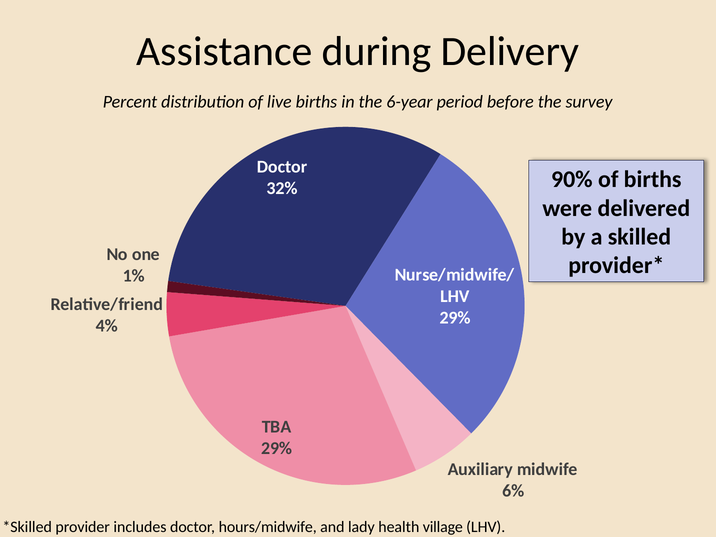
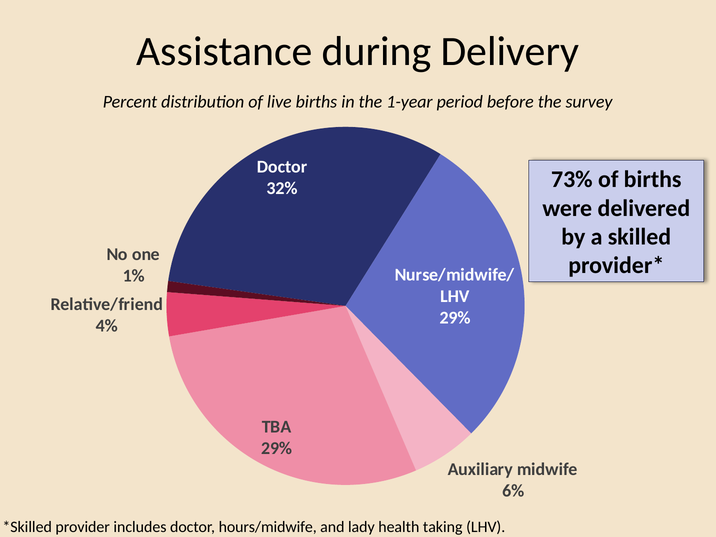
6-year: 6-year -> 1-year
90%: 90% -> 73%
village: village -> taking
